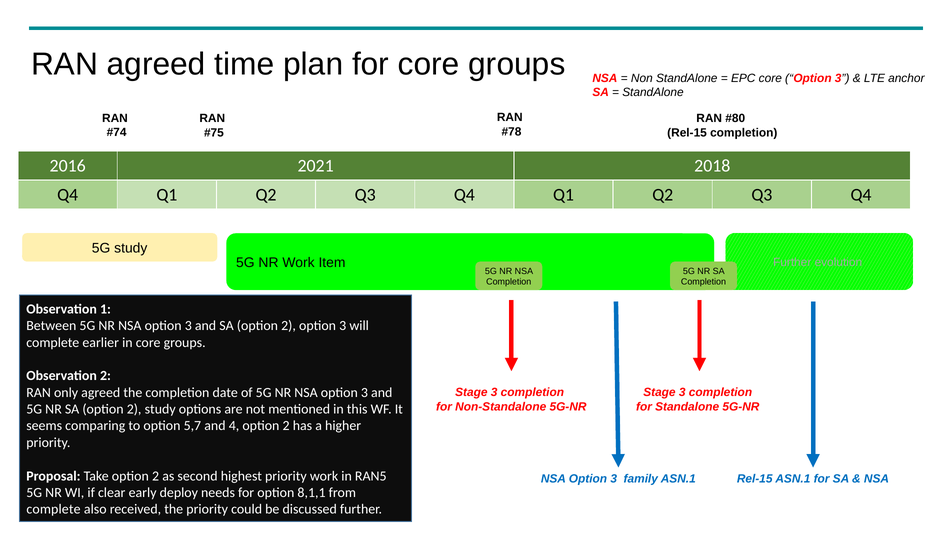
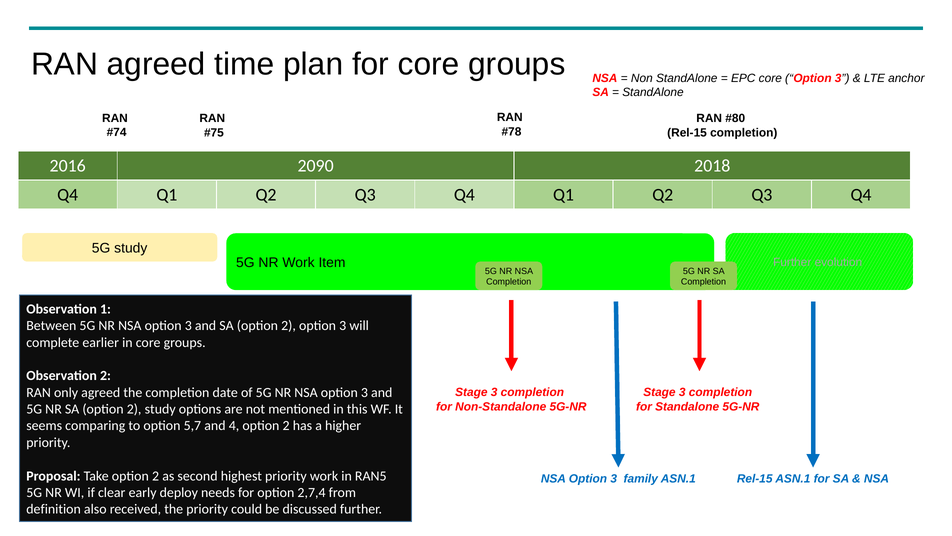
2021: 2021 -> 2090
8,1,1: 8,1,1 -> 2,7,4
complete at (54, 509): complete -> definition
